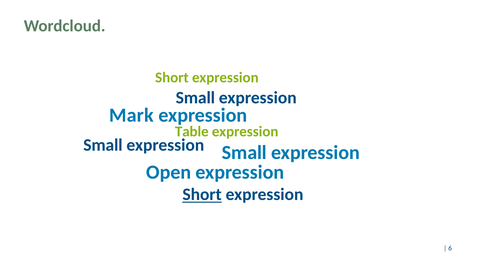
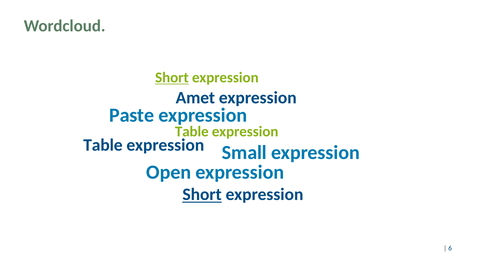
Short at (172, 78) underline: none -> present
Small at (195, 98): Small -> Amet
Mark: Mark -> Paste
Small at (103, 145): Small -> Table
